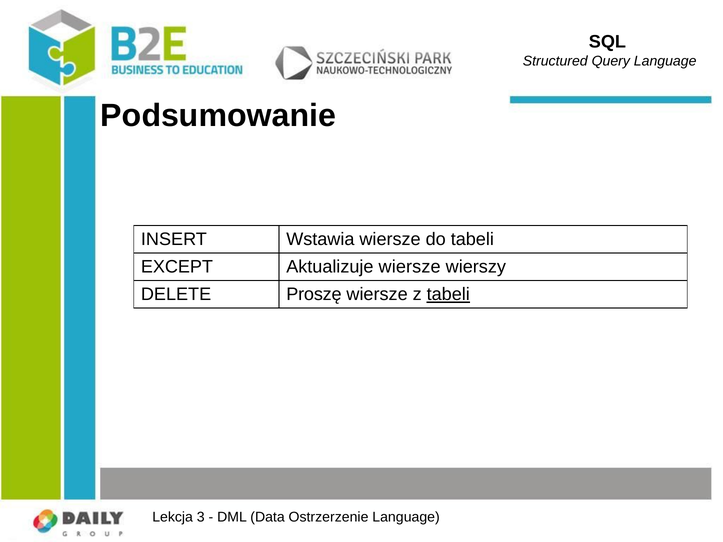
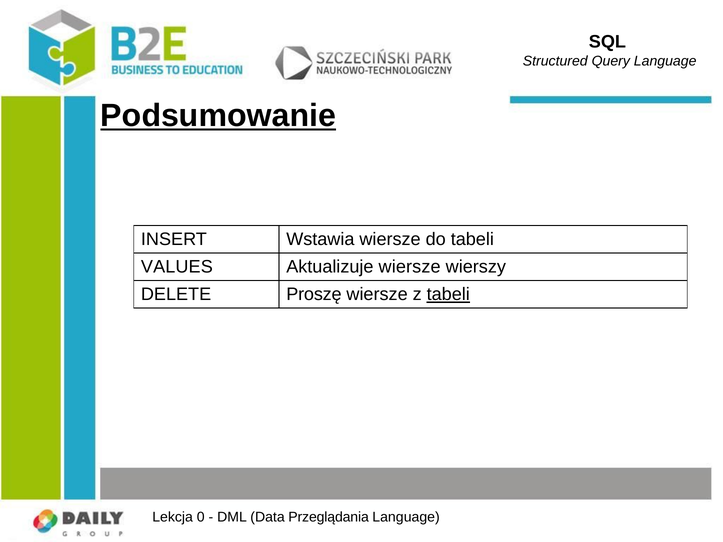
Podsumowanie underline: none -> present
EXCEPT: EXCEPT -> VALUES
3: 3 -> 0
Ostrzerzenie: Ostrzerzenie -> Przeglądania
